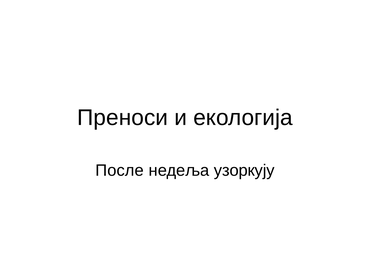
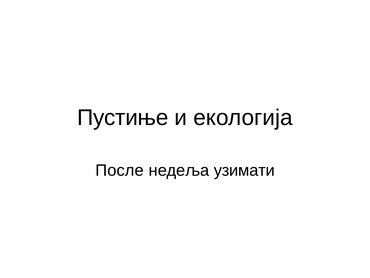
Преноси: Преноси -> Пустиње
узоркују: узоркују -> узимати
